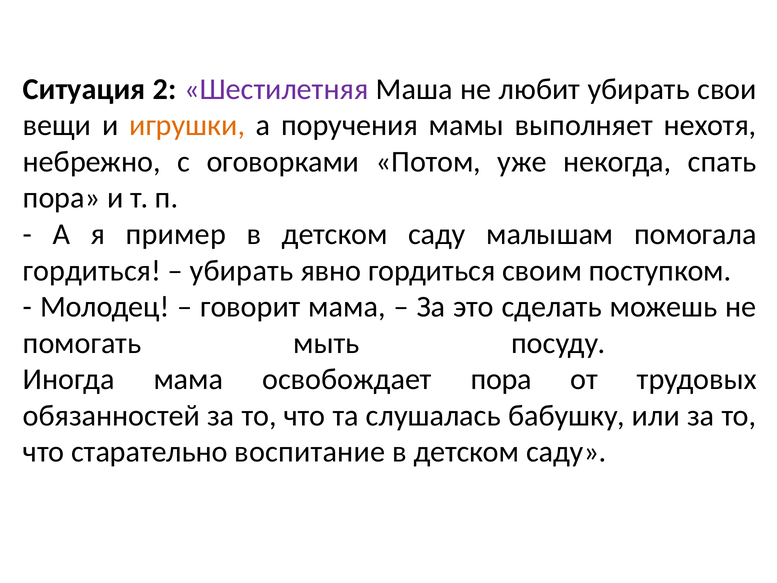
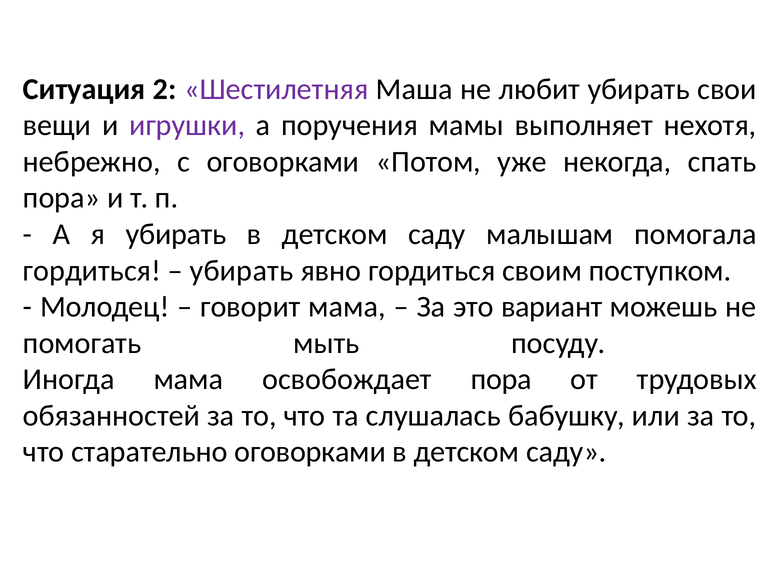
игрушки colour: orange -> purple
я пример: пример -> убирать
сделать: сделать -> вариант
старательно воспитание: воспитание -> оговорками
